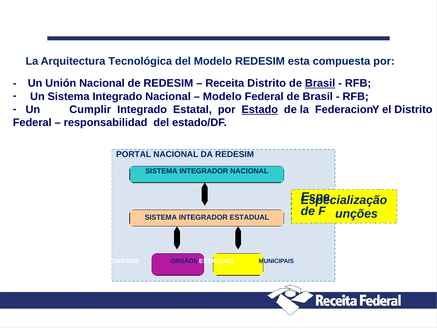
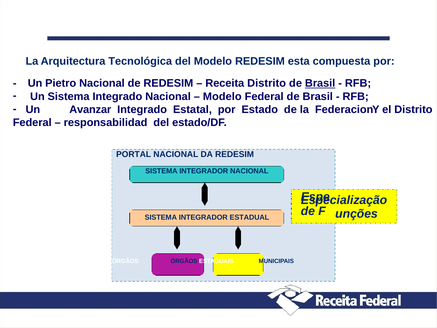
Unión: Unión -> Pietro
Cumplir: Cumplir -> Avanzar
Estado underline: present -> none
